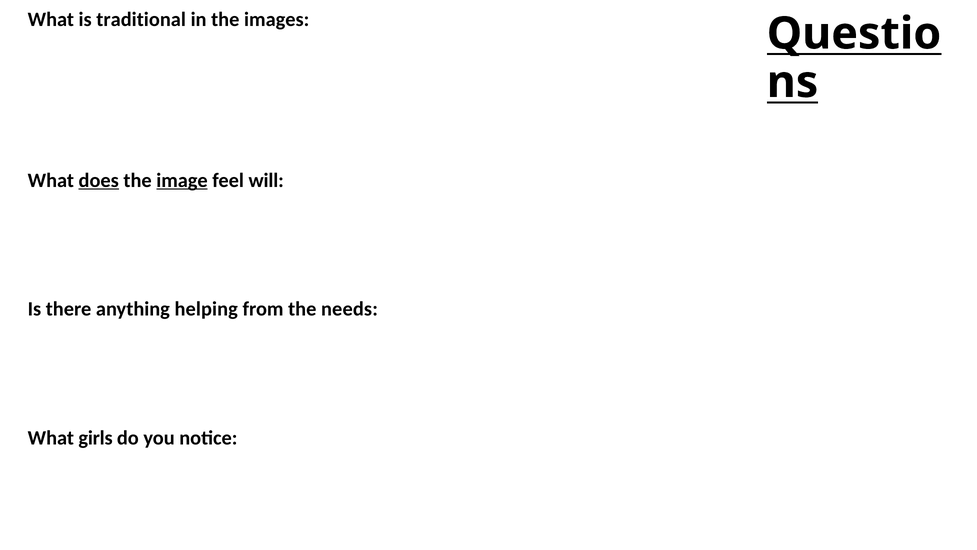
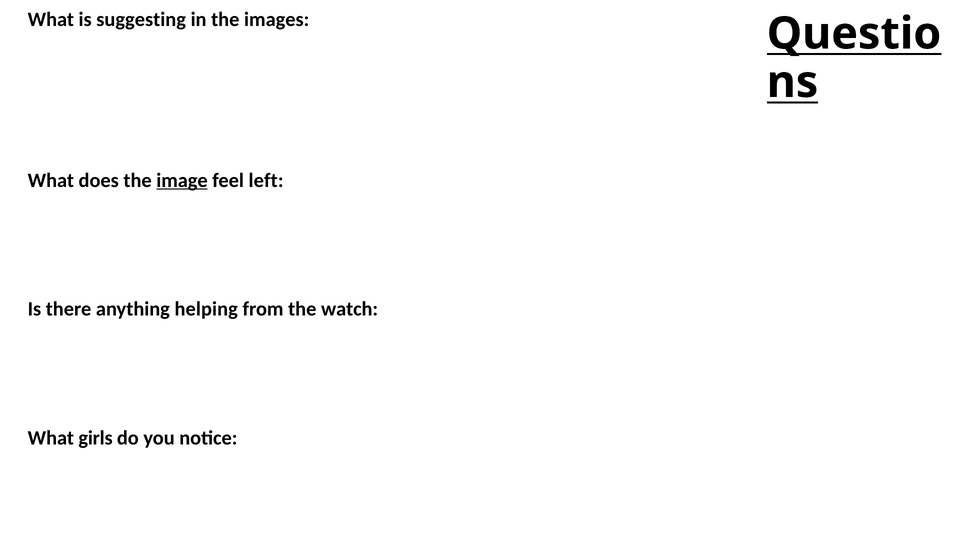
traditional: traditional -> suggesting
does underline: present -> none
will: will -> left
needs: needs -> watch
